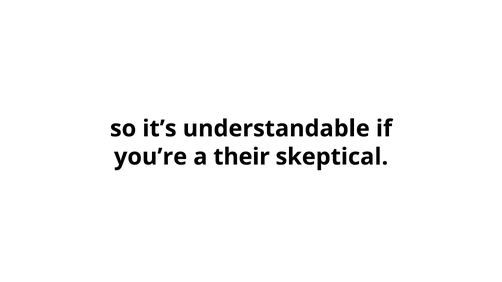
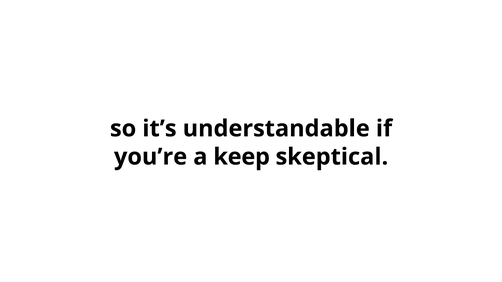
their: their -> keep
